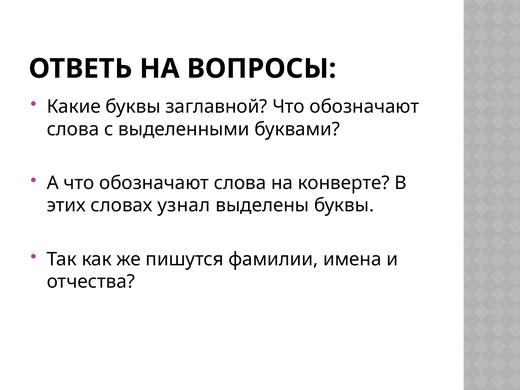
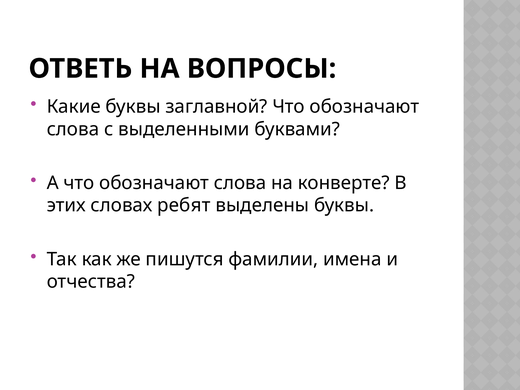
узнал: узнал -> ребят
